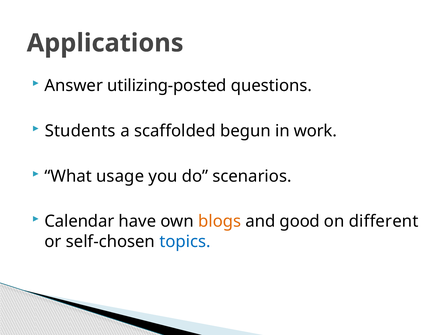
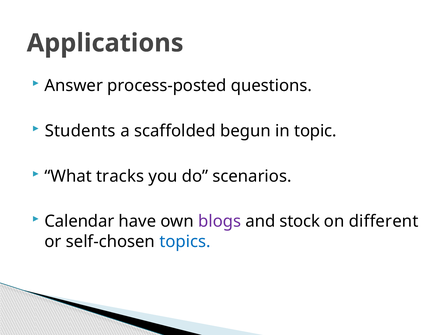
utilizing-posted: utilizing-posted -> process-posted
work: work -> topic
usage: usage -> tracks
blogs colour: orange -> purple
good: good -> stock
